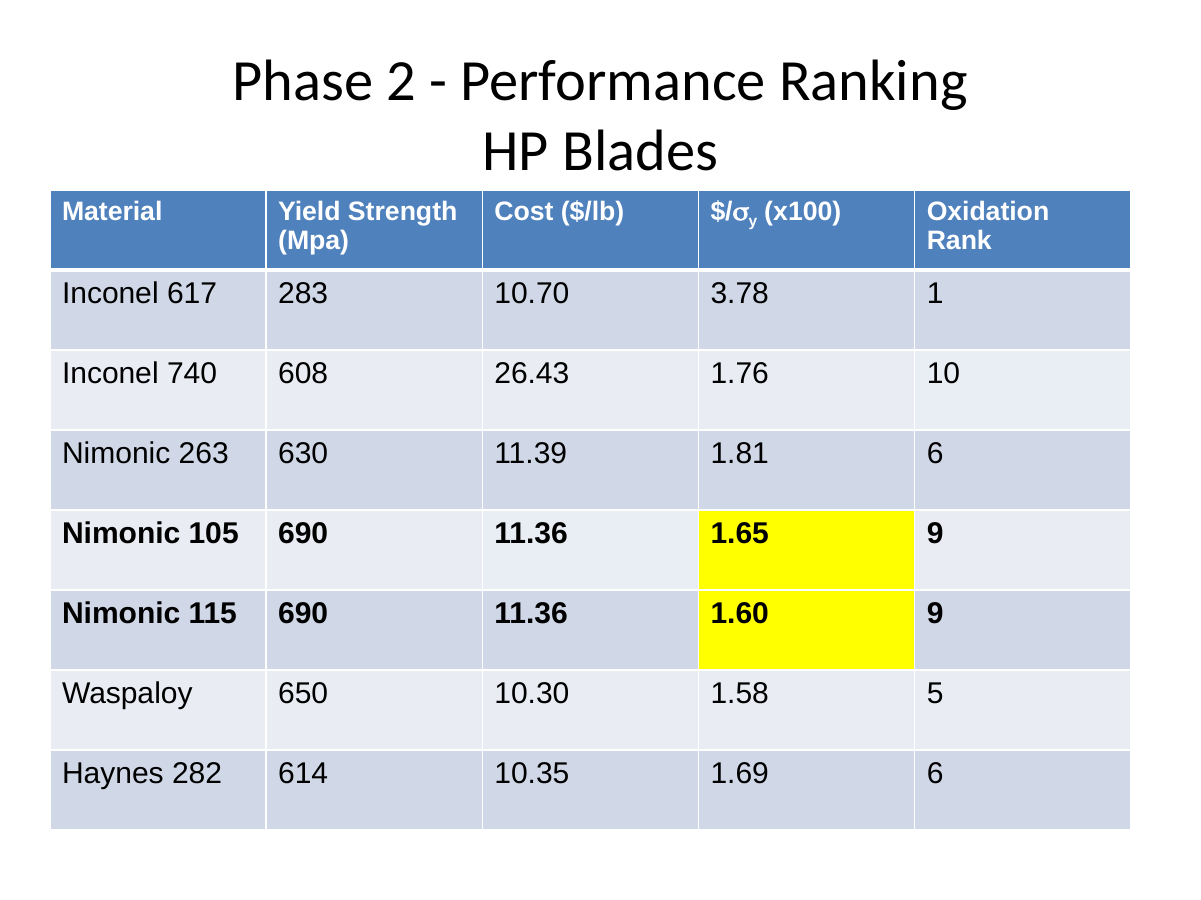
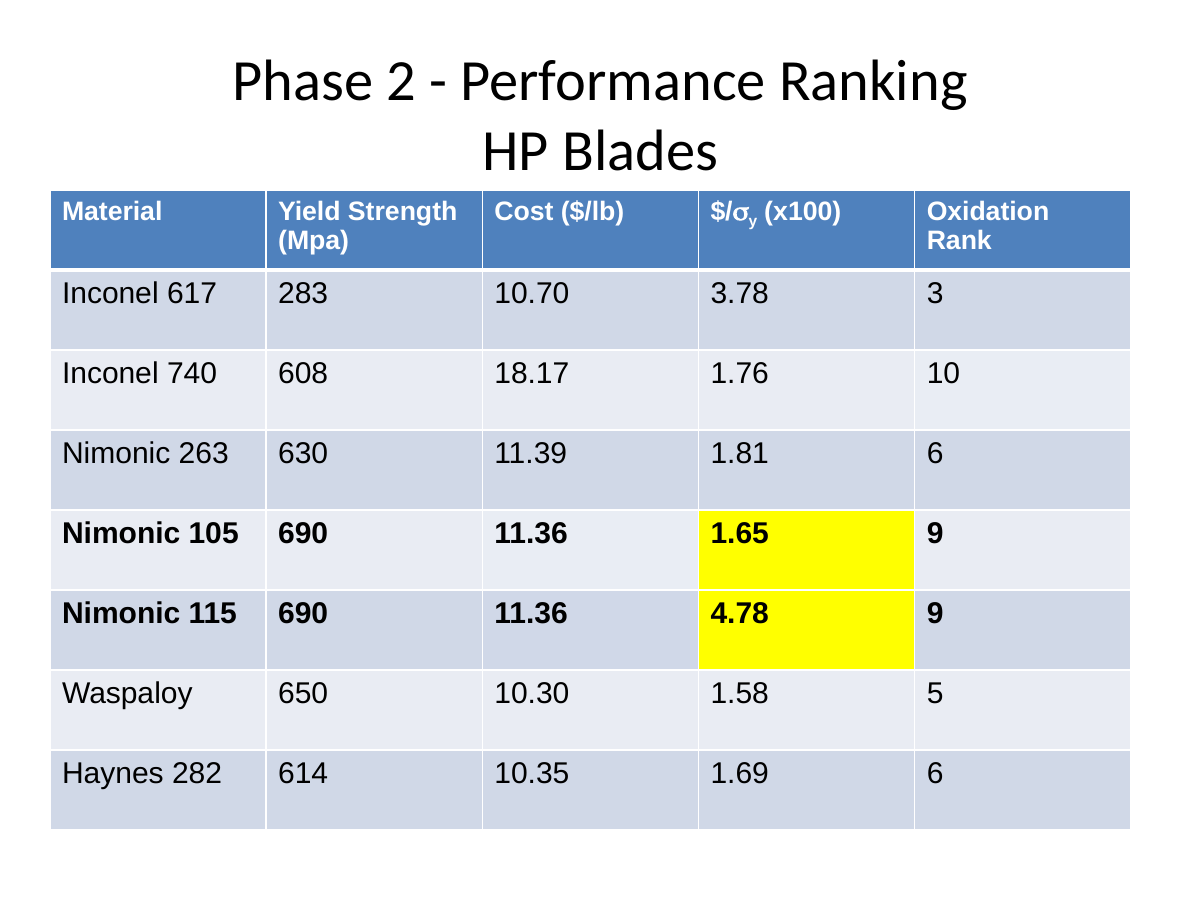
1: 1 -> 3
26.43: 26.43 -> 18.17
1.60: 1.60 -> 4.78
